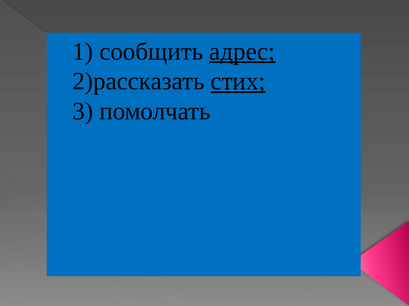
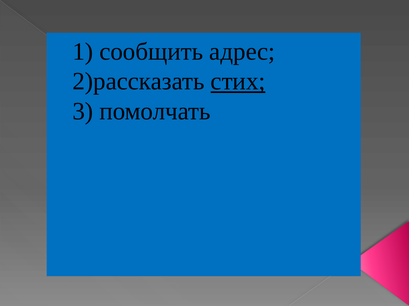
адрес underline: present -> none
